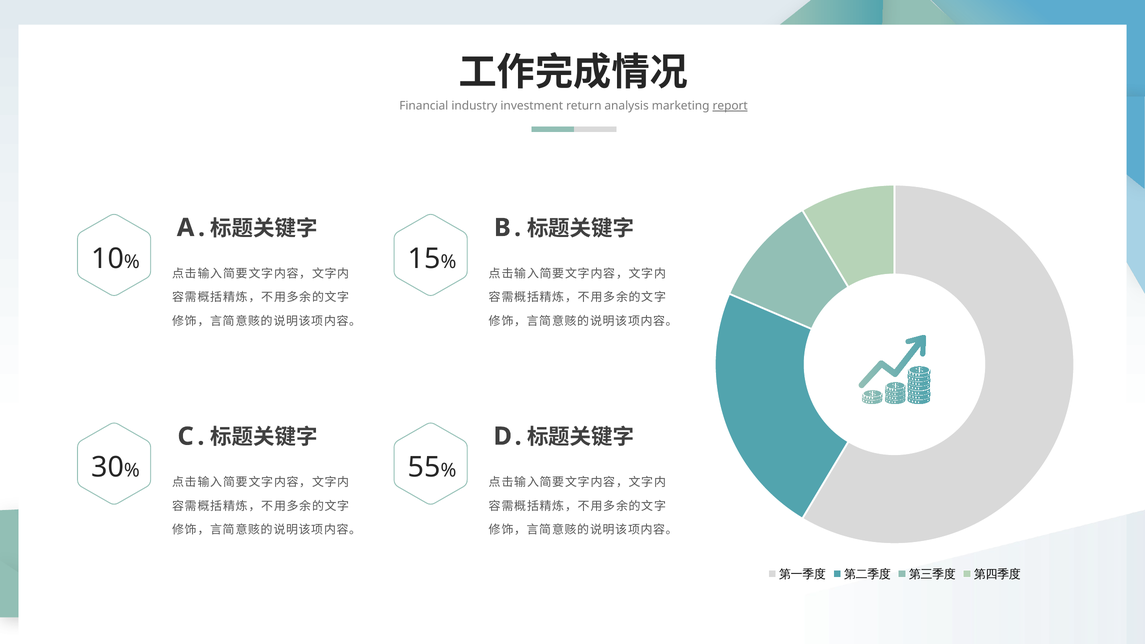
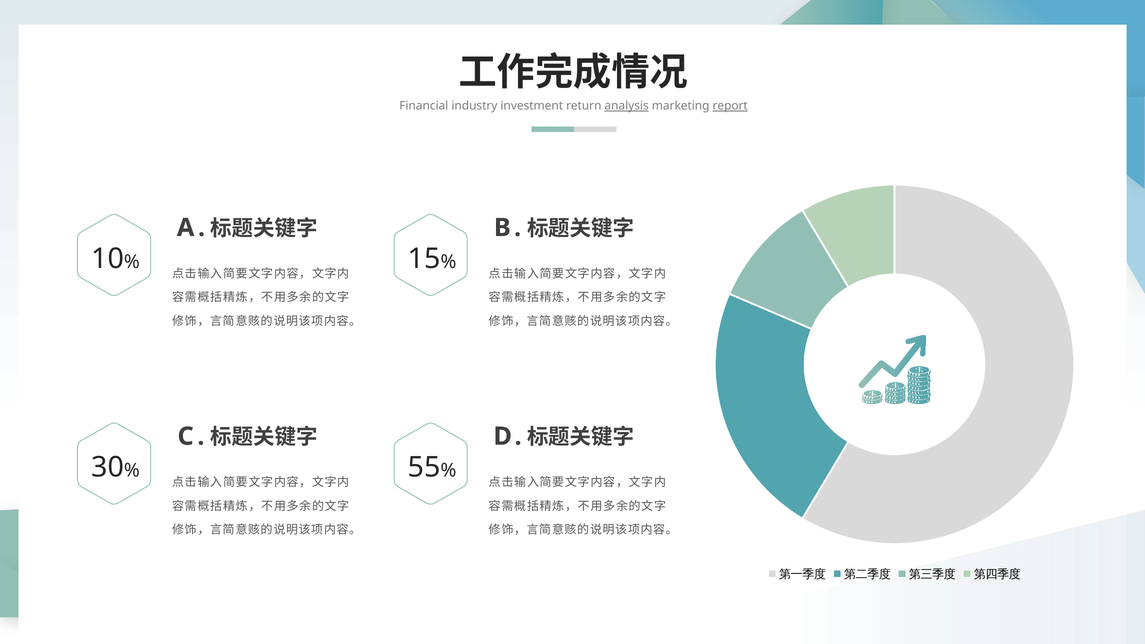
analysis underline: none -> present
